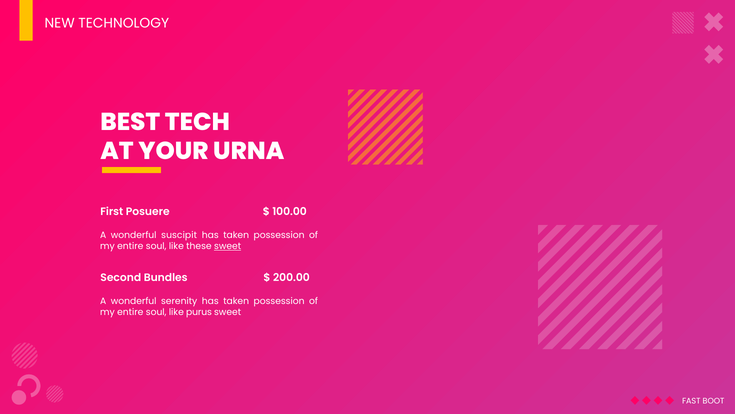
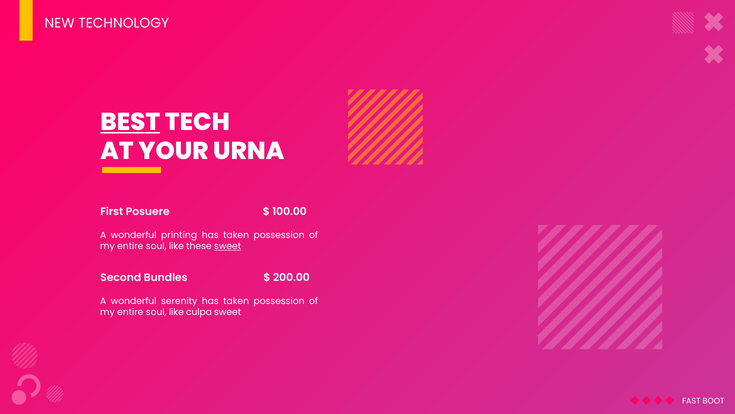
BEST underline: none -> present
suscipit: suscipit -> printing
purus: purus -> culpa
